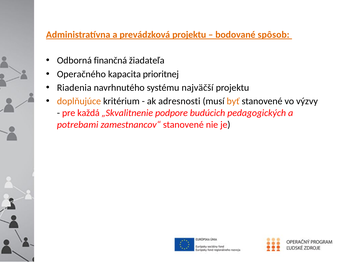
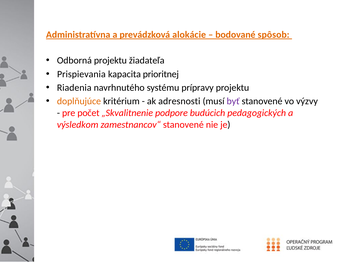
prevádzková projektu: projektu -> alokácie
Odborná finančná: finančná -> projektu
Operačného: Operačného -> Prispievania
najväčší: najväčší -> prípravy
byť colour: orange -> purple
každá: každá -> počet
potrebami: potrebami -> výsledkom
